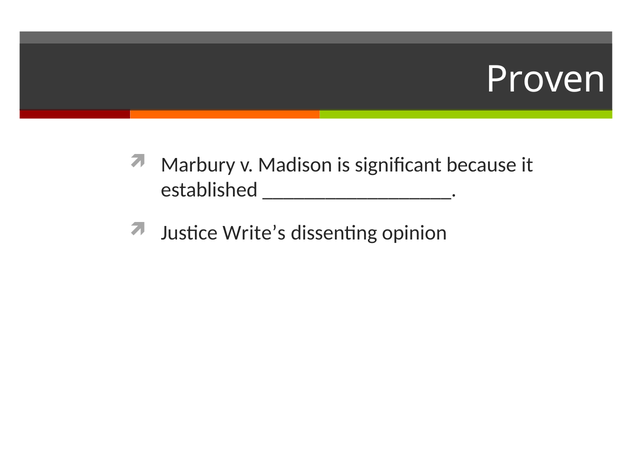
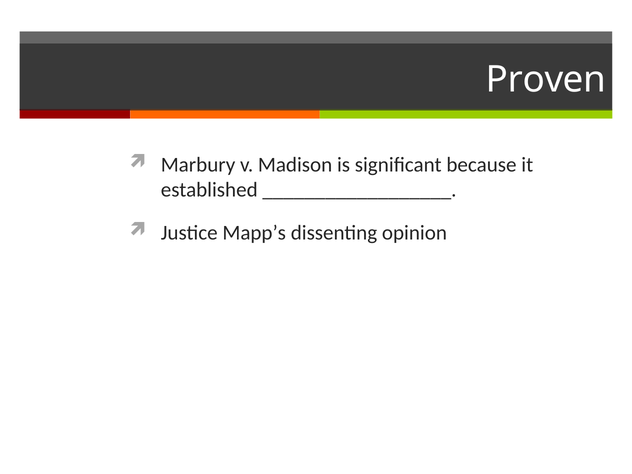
Write’s: Write’s -> Mapp’s
